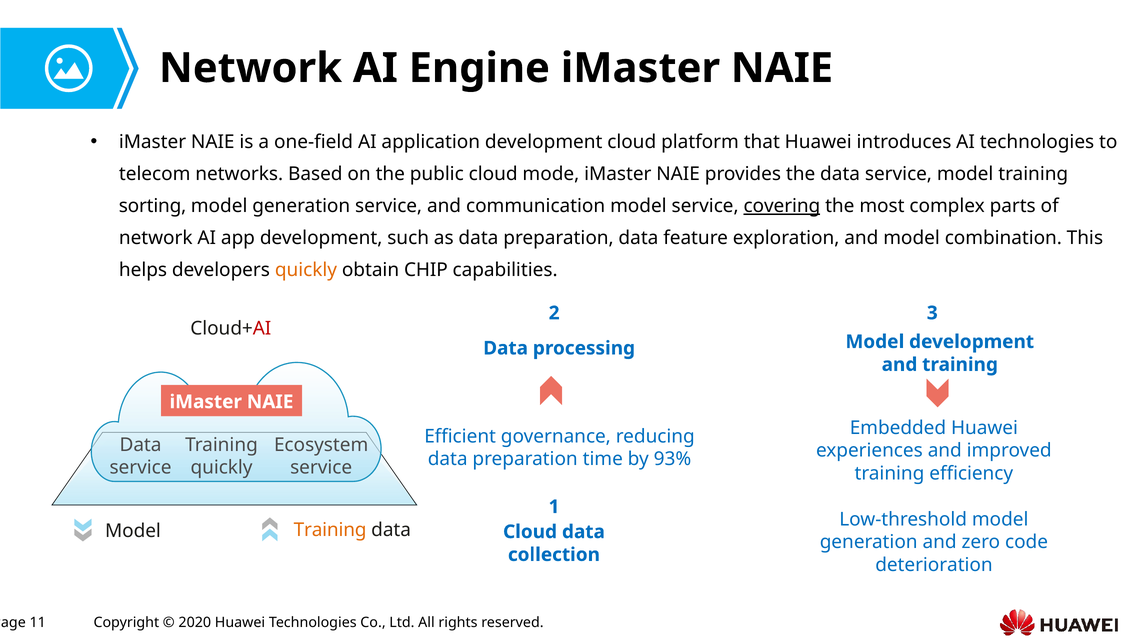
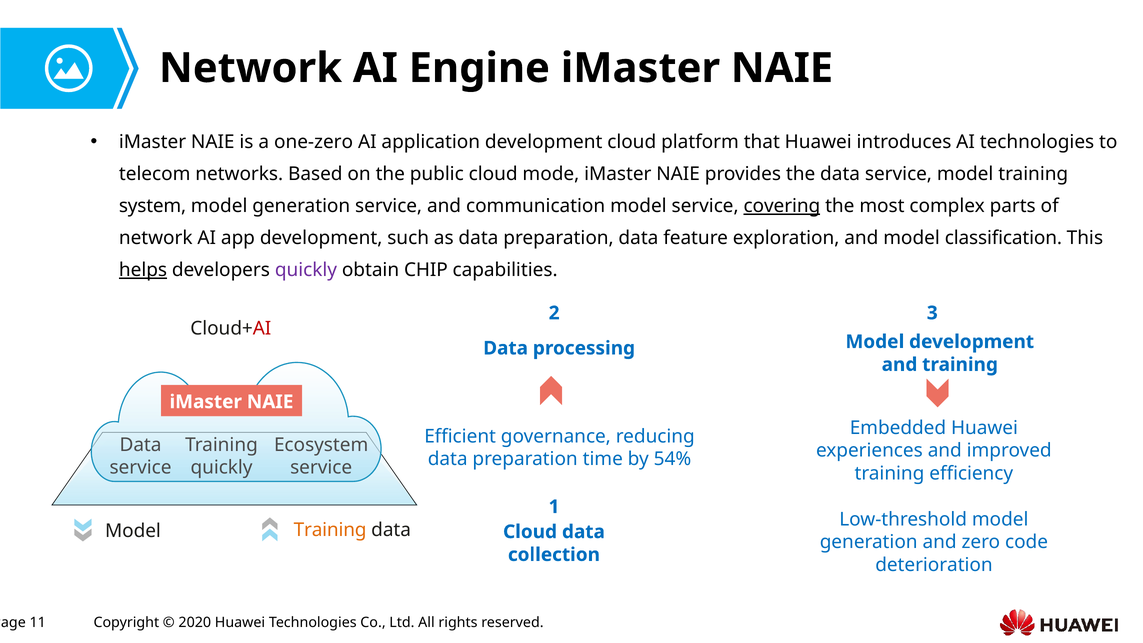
one-field: one-field -> one-zero
sorting: sorting -> system
combination: combination -> classification
helps underline: none -> present
quickly at (306, 270) colour: orange -> purple
93%: 93% -> 54%
